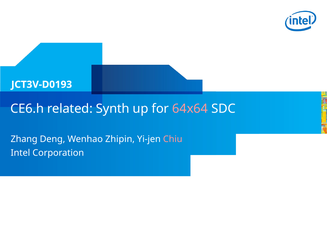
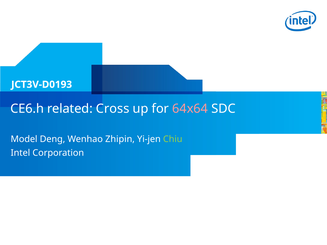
Synth: Synth -> Cross
Zhang: Zhang -> Model
Chiu colour: pink -> light green
